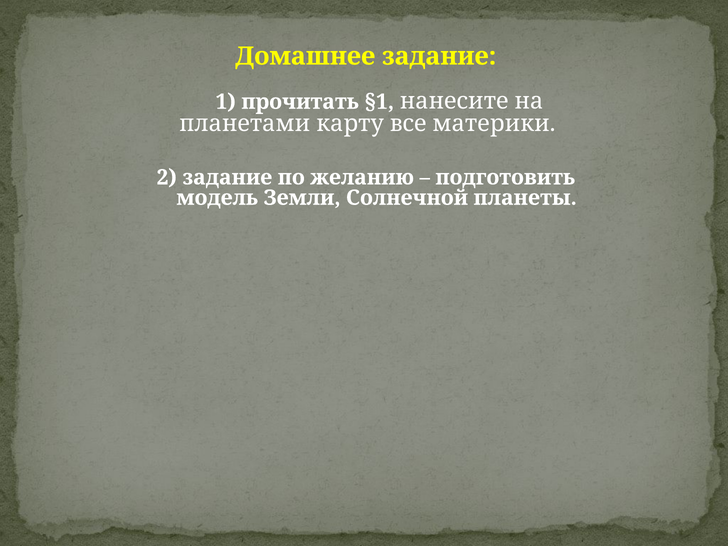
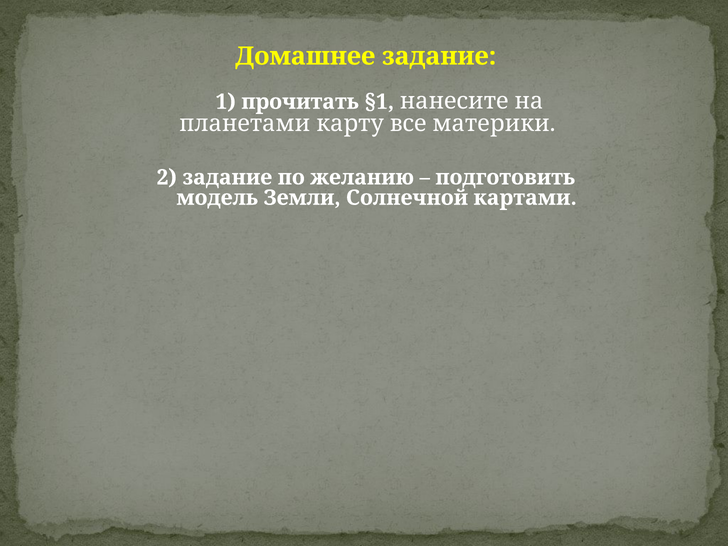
планеты: планеты -> картами
